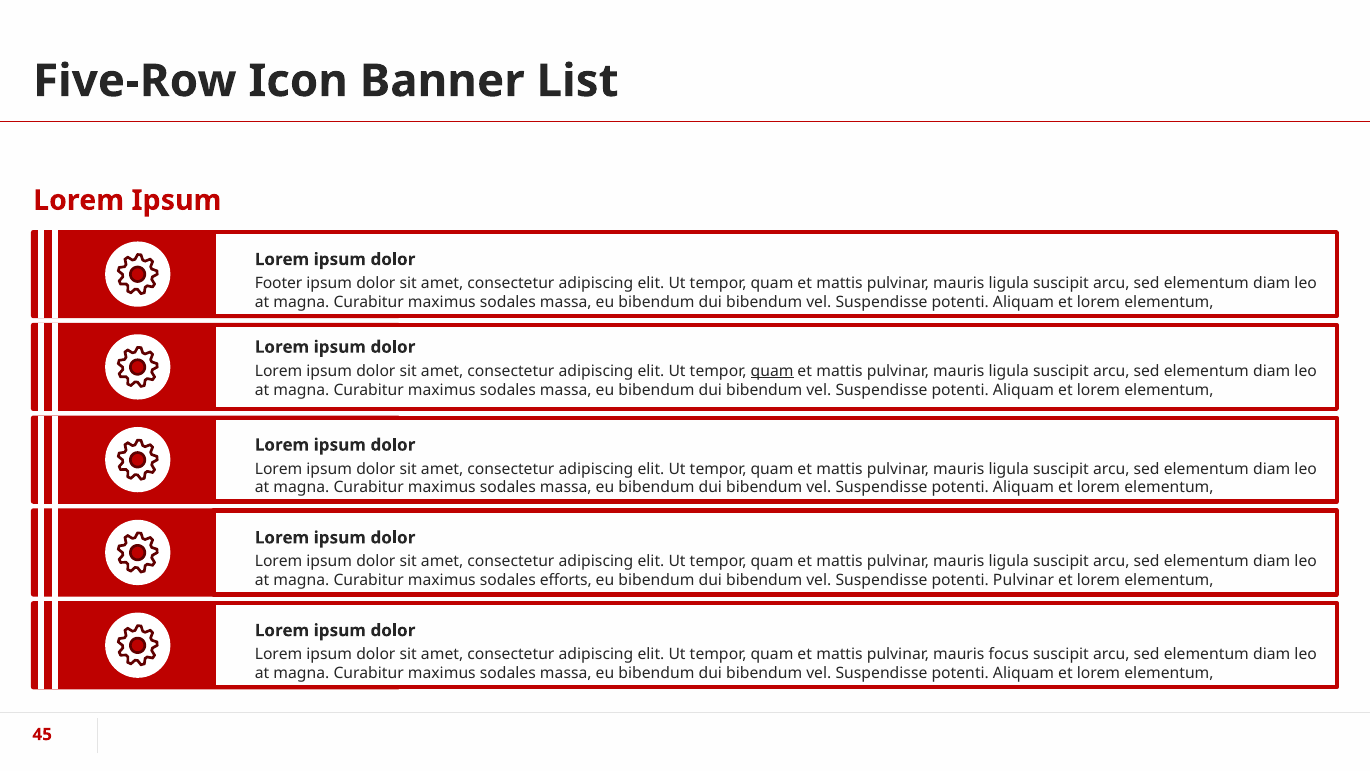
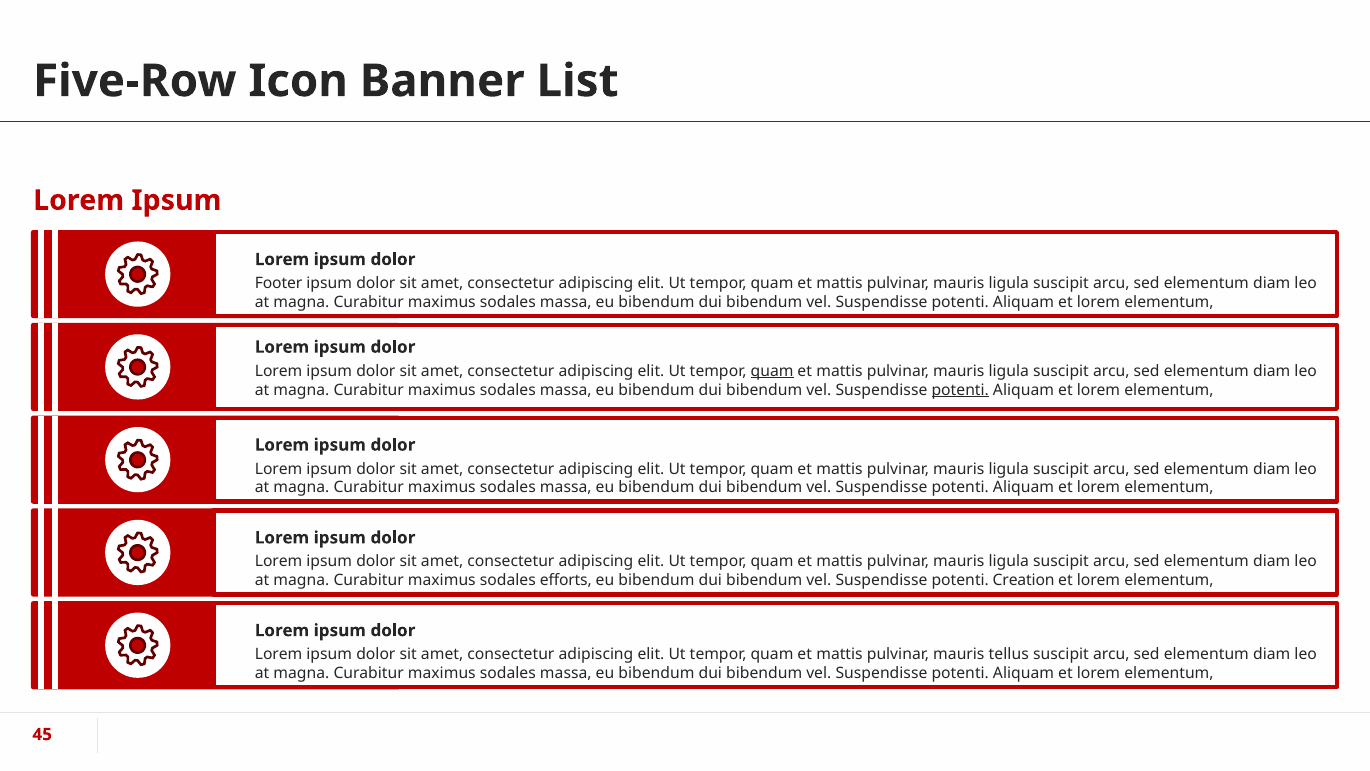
potenti at (960, 390) underline: none -> present
potenti Pulvinar: Pulvinar -> Creation
focus: focus -> tellus
